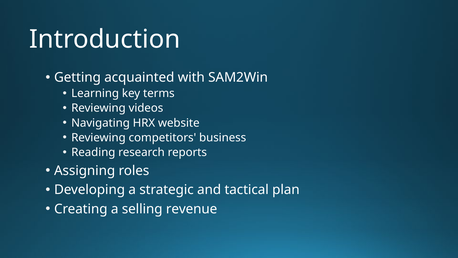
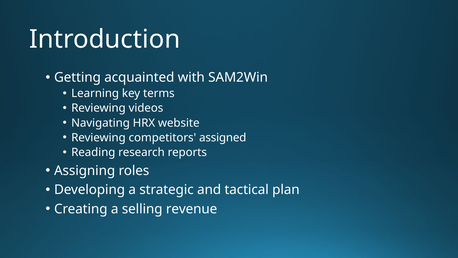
business: business -> assigned
